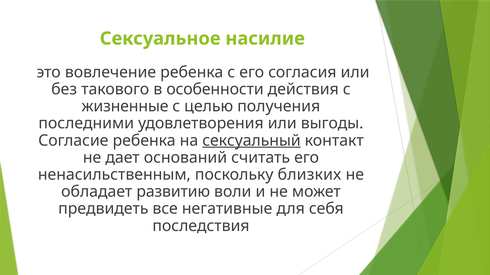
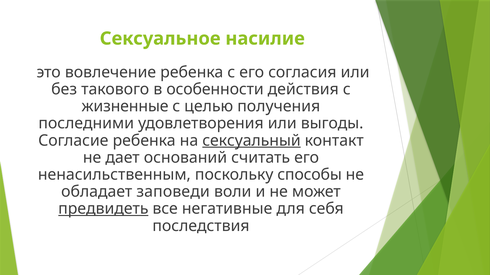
близких: близких -> способы
развитию: развитию -> заповеди
предвидеть underline: none -> present
